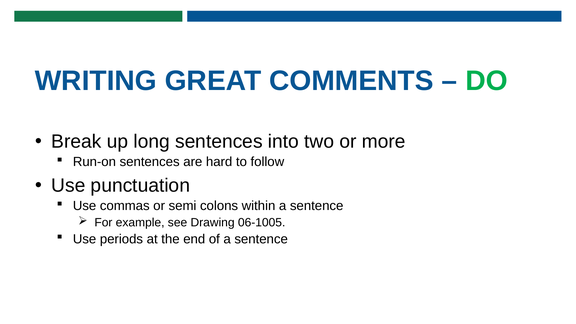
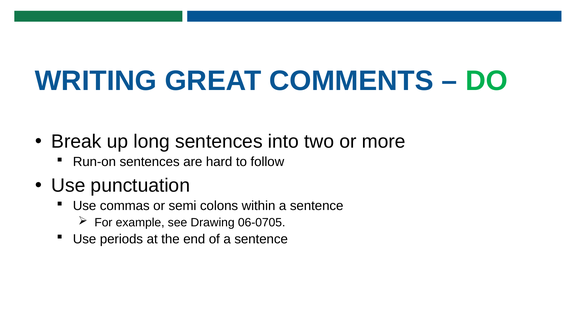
06-1005: 06-1005 -> 06-0705
